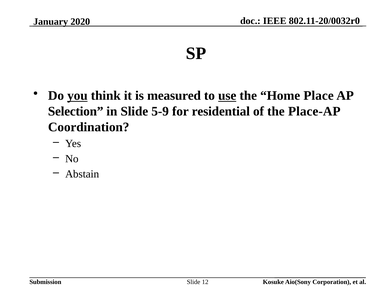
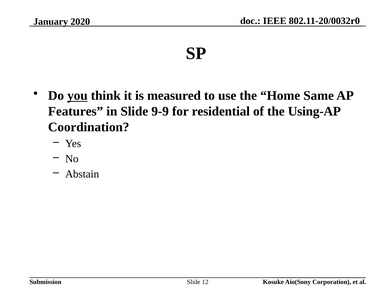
use underline: present -> none
Place: Place -> Same
Selection: Selection -> Features
5-9: 5-9 -> 9-9
Place-AP: Place-AP -> Using-AP
